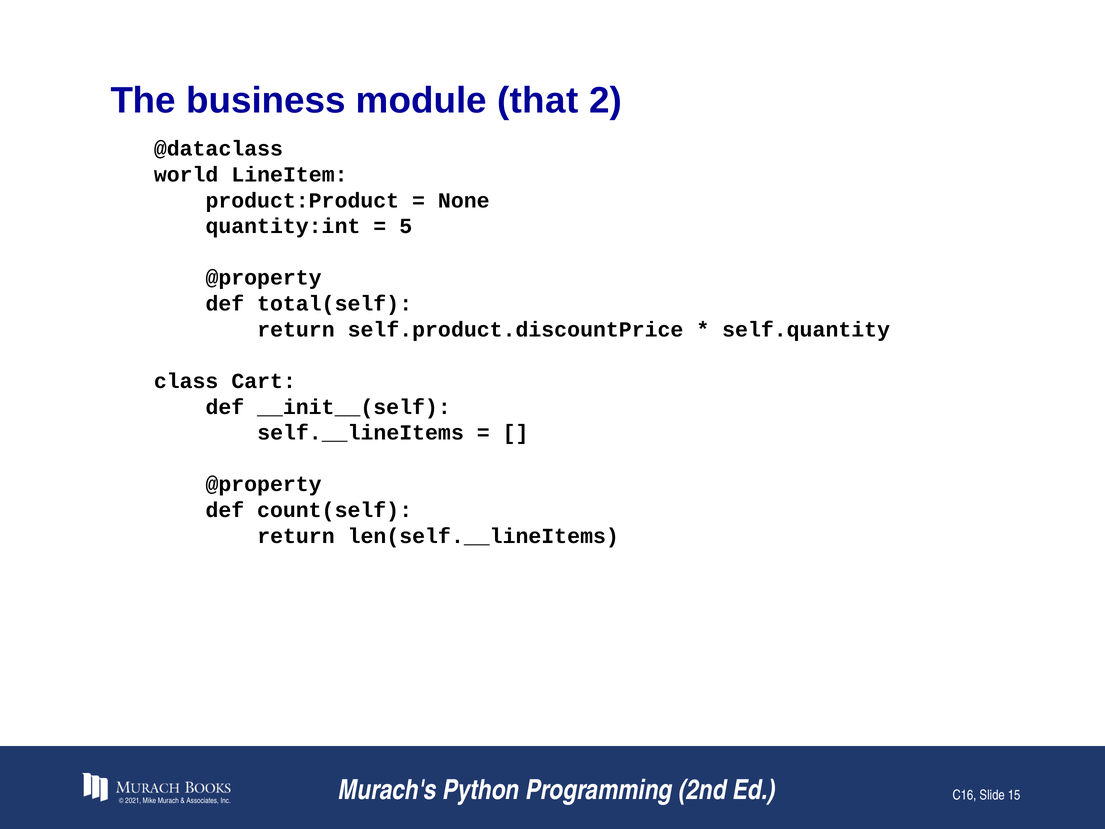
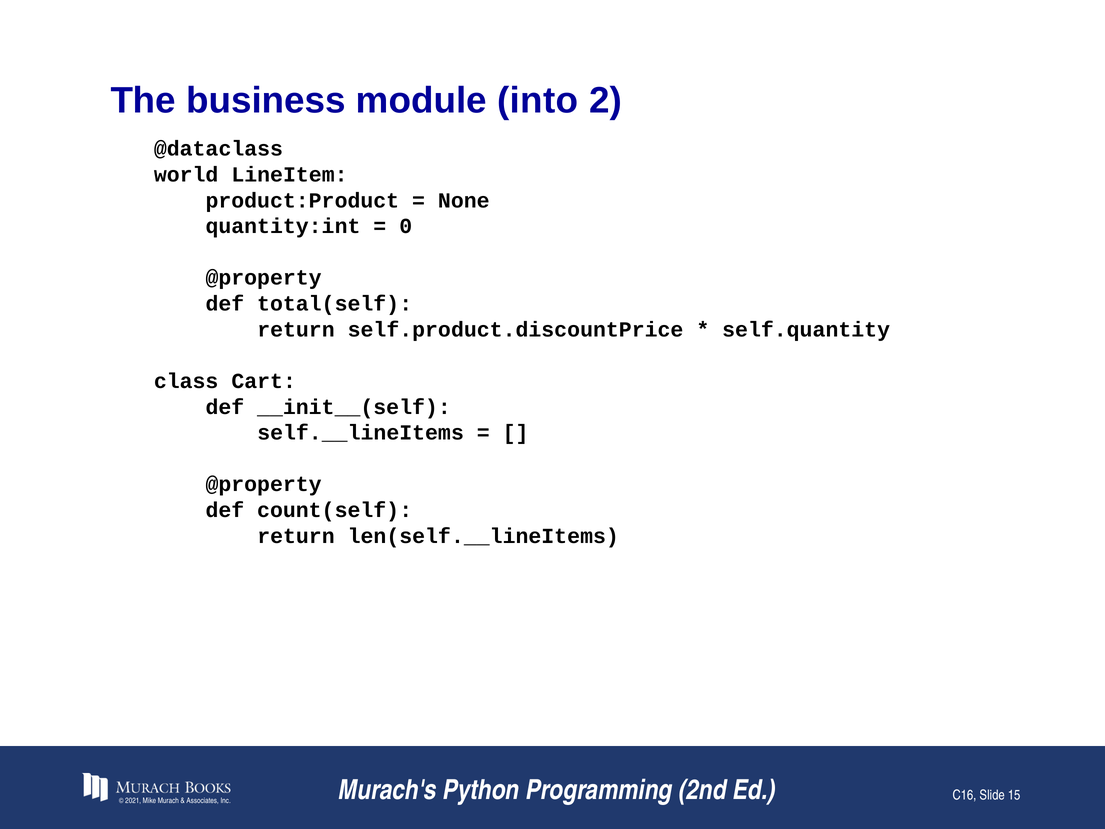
that: that -> into
5: 5 -> 0
